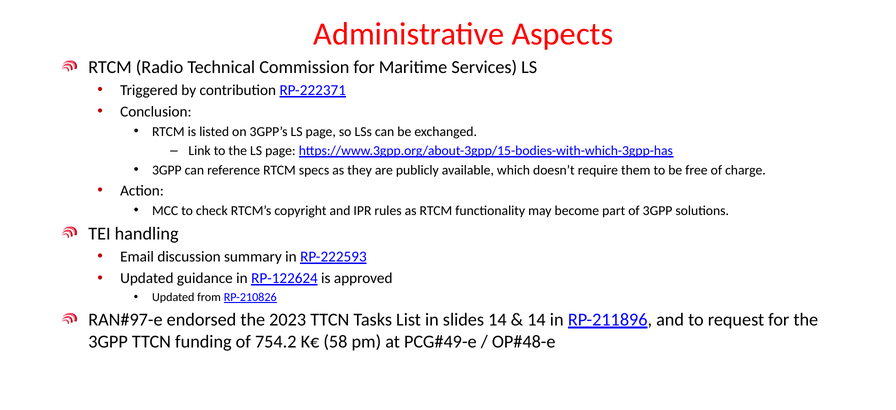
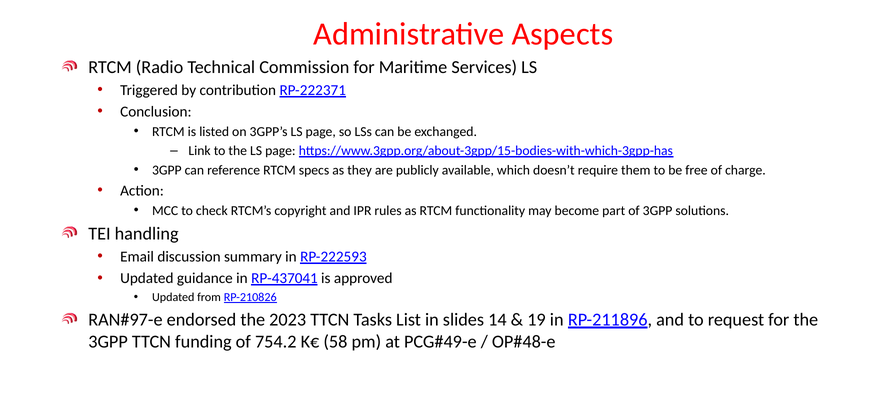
RP-122624: RP-122624 -> RP-437041
14 at (536, 320): 14 -> 19
